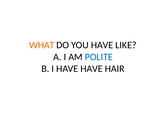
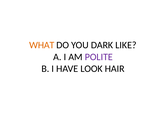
YOU HAVE: HAVE -> DARK
POLITE colour: blue -> purple
HAVE HAVE: HAVE -> LOOK
